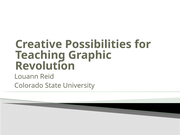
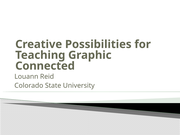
Revolution: Revolution -> Connected
